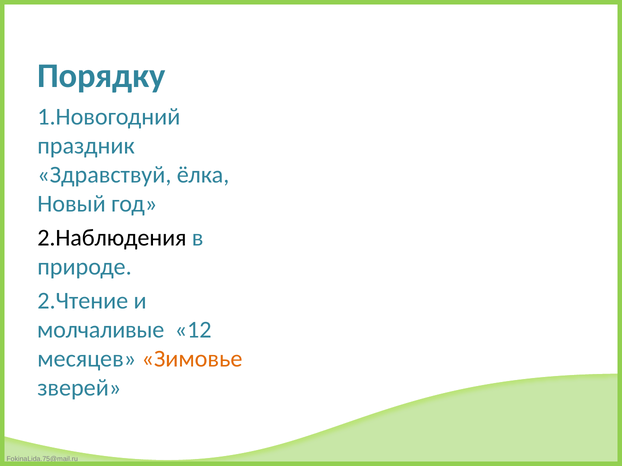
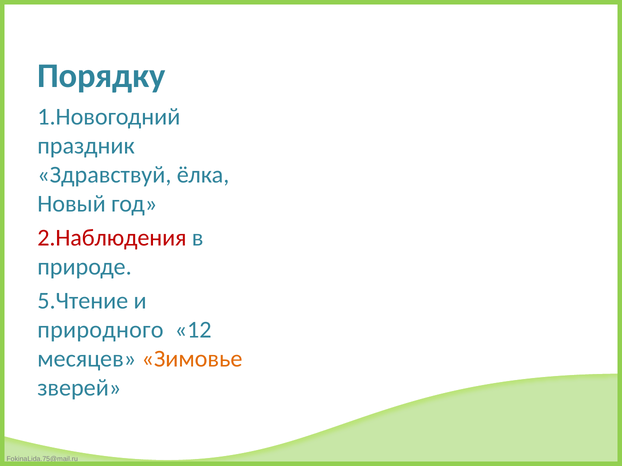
2.Наблюдения colour: black -> red
2.Чтение: 2.Чтение -> 5.Чтение
молчаливые: молчаливые -> природного
